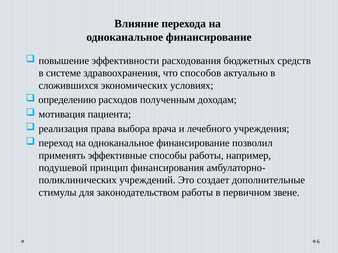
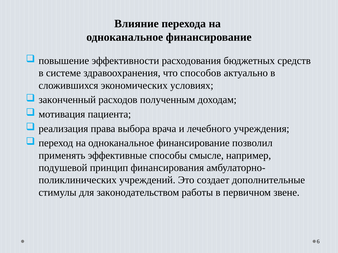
определению: определению -> законченный
способы работы: работы -> смысле
